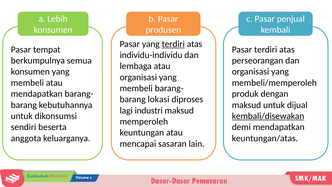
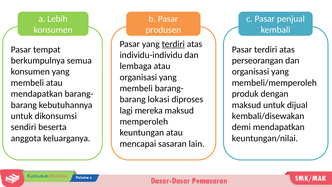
industri: industri -> mereka
kembali/disewakan underline: present -> none
keuntungan/atas: keuntungan/atas -> keuntungan/nilai
